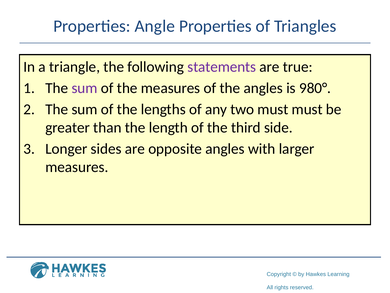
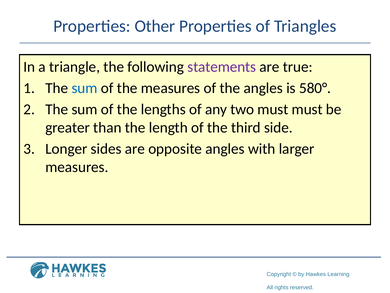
Angle: Angle -> Other
sum at (85, 88) colour: purple -> blue
980°: 980° -> 580°
